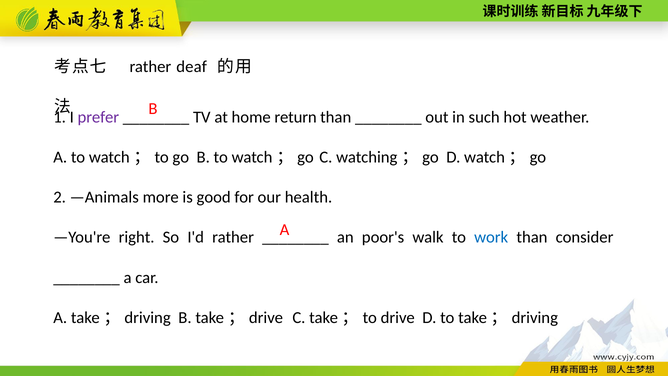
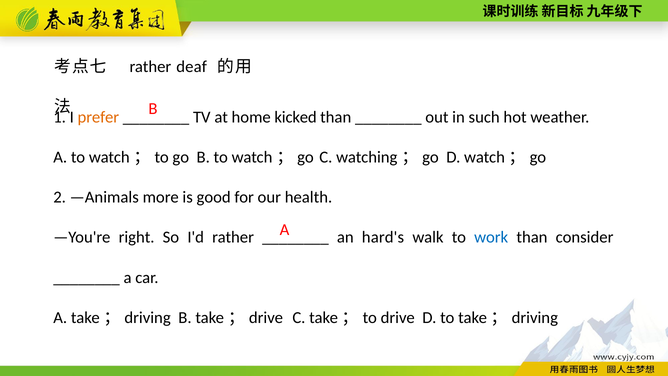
prefer colour: purple -> orange
return: return -> kicked
poor's: poor's -> hard's
